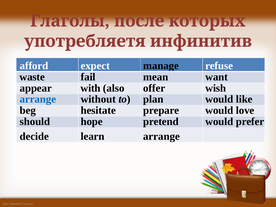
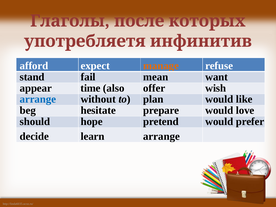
manage colour: black -> orange
waste: waste -> stand
with: with -> time
